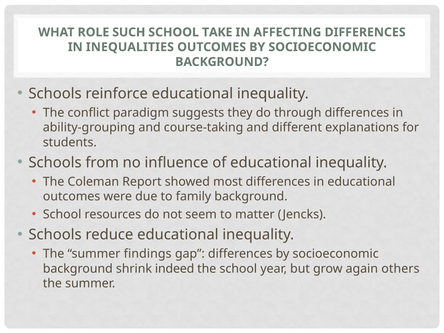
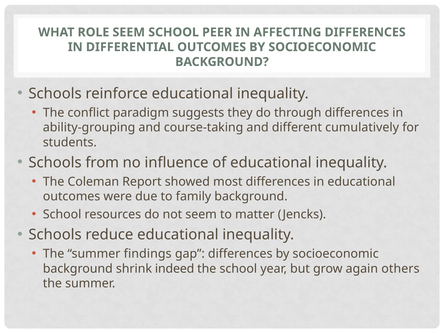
ROLE SUCH: SUCH -> SEEM
TAKE: TAKE -> PEER
INEQUALITIES: INEQUALITIES -> DIFFERENTIAL
explanations: explanations -> cumulatively
